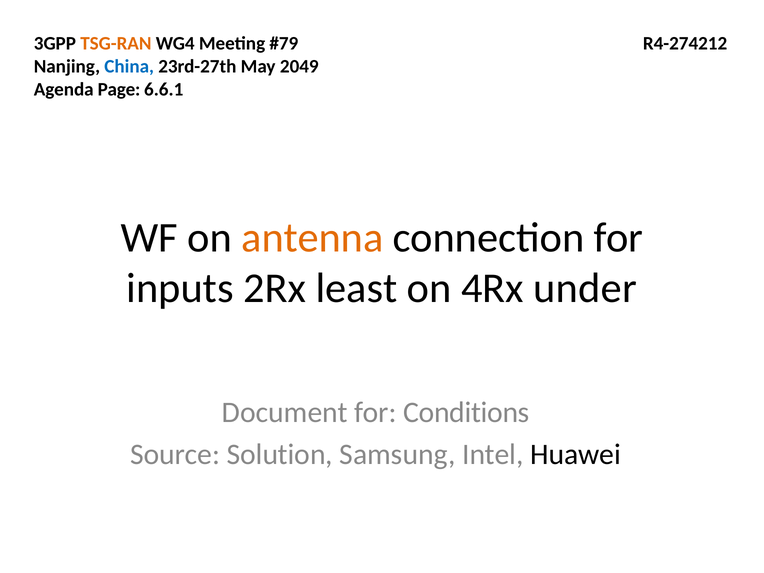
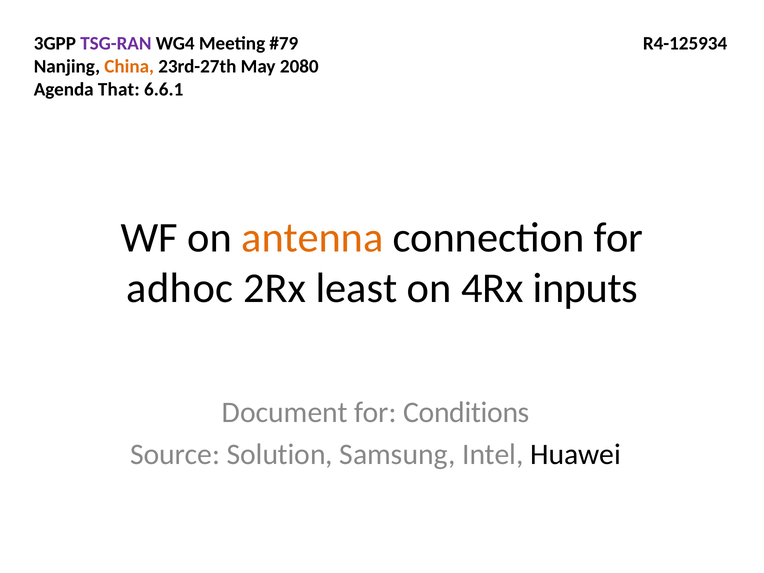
TSG-RAN colour: orange -> purple
R4-274212: R4-274212 -> R4-125934
China colour: blue -> orange
2049: 2049 -> 2080
Page: Page -> That
inputs: inputs -> adhoc
under: under -> inputs
